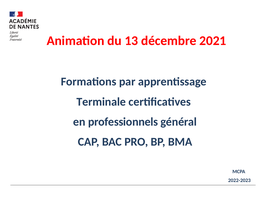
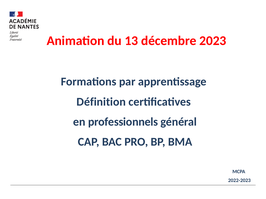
2021: 2021 -> 2023
Terminale: Terminale -> Définition
